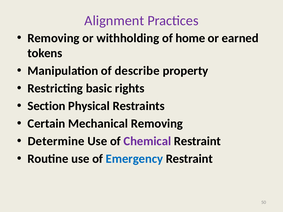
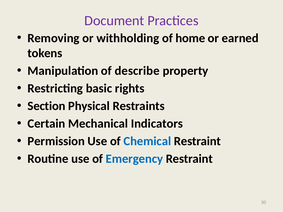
Alignment: Alignment -> Document
Mechanical Removing: Removing -> Indicators
Determine: Determine -> Permission
Chemical colour: purple -> blue
